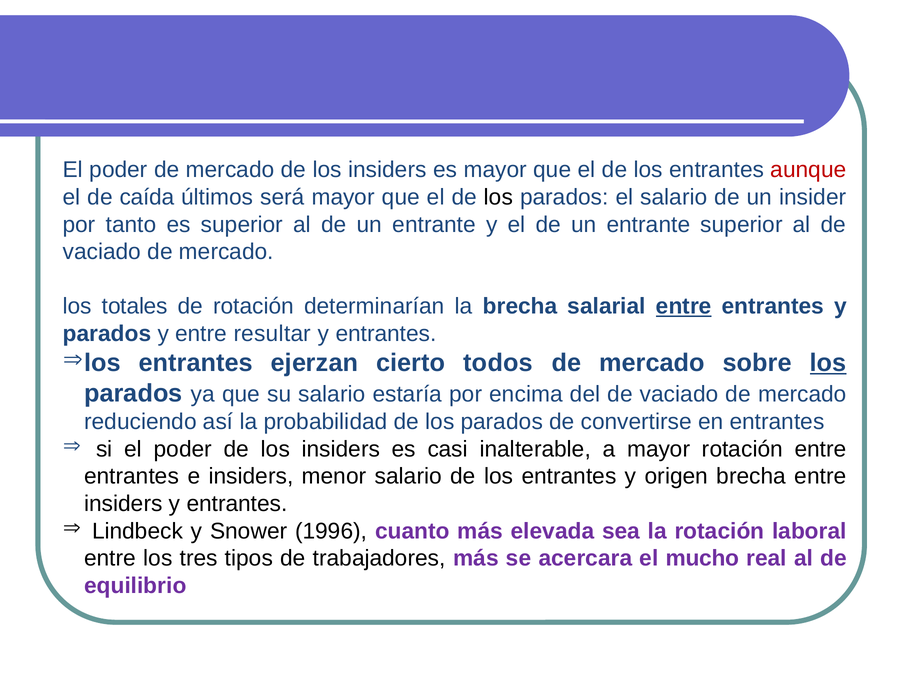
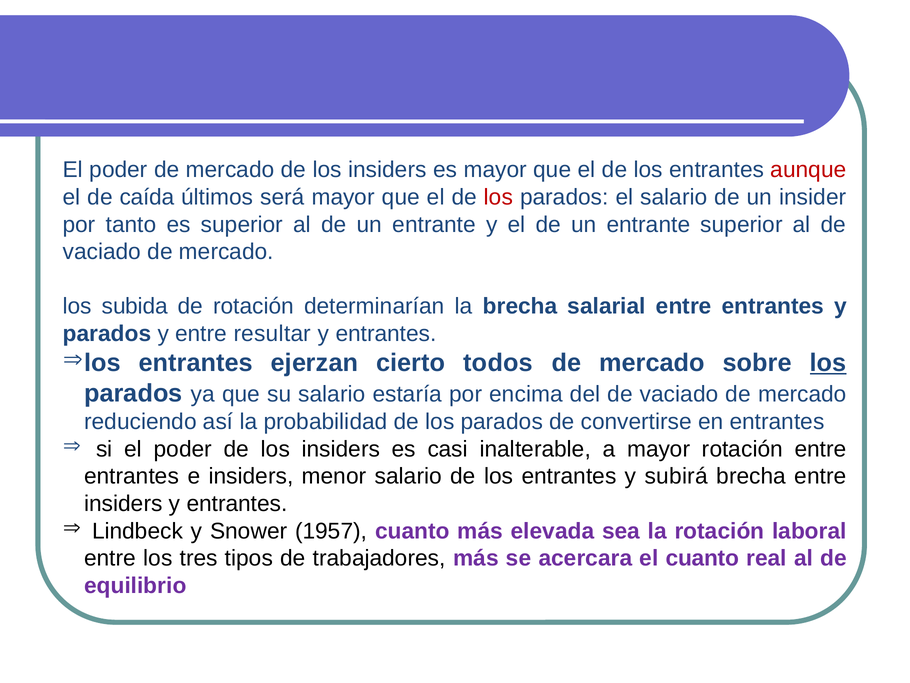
los at (498, 197) colour: black -> red
totales: totales -> subida
entre at (684, 306) underline: present -> none
origen: origen -> subirá
1996: 1996 -> 1957
el mucho: mucho -> cuanto
